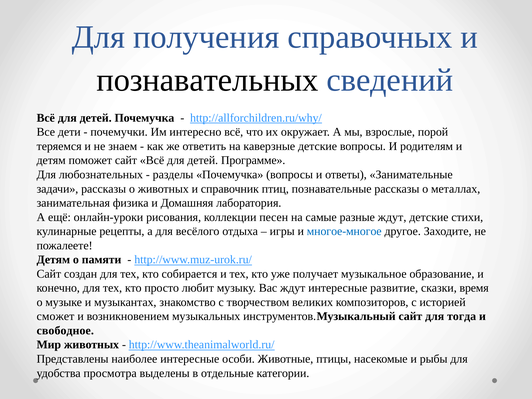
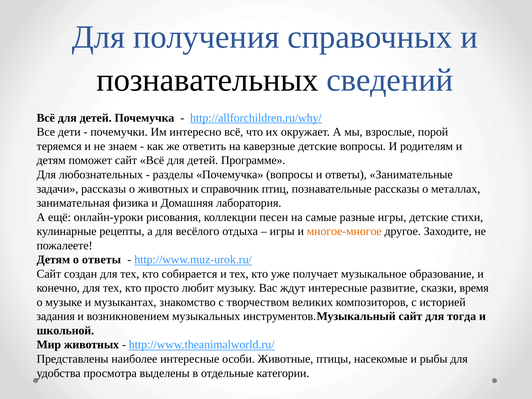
разные ждут: ждут -> игры
многое-многое colour: blue -> orange
о памяти: памяти -> ответы
сможет: сможет -> задания
свободное: свободное -> школьной
